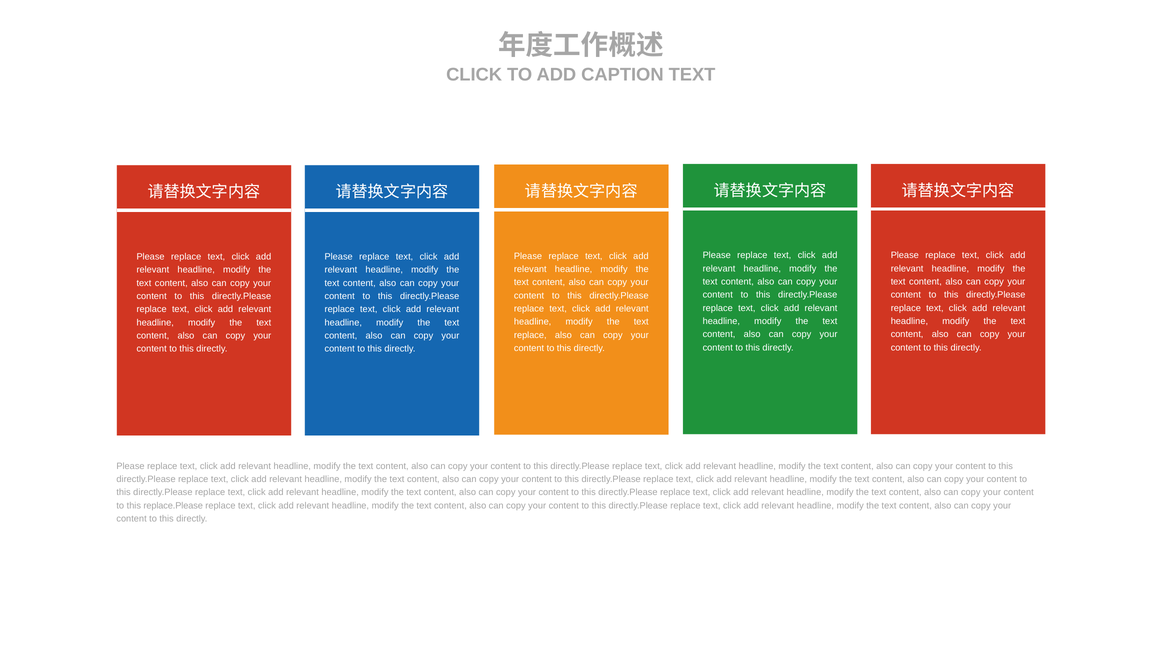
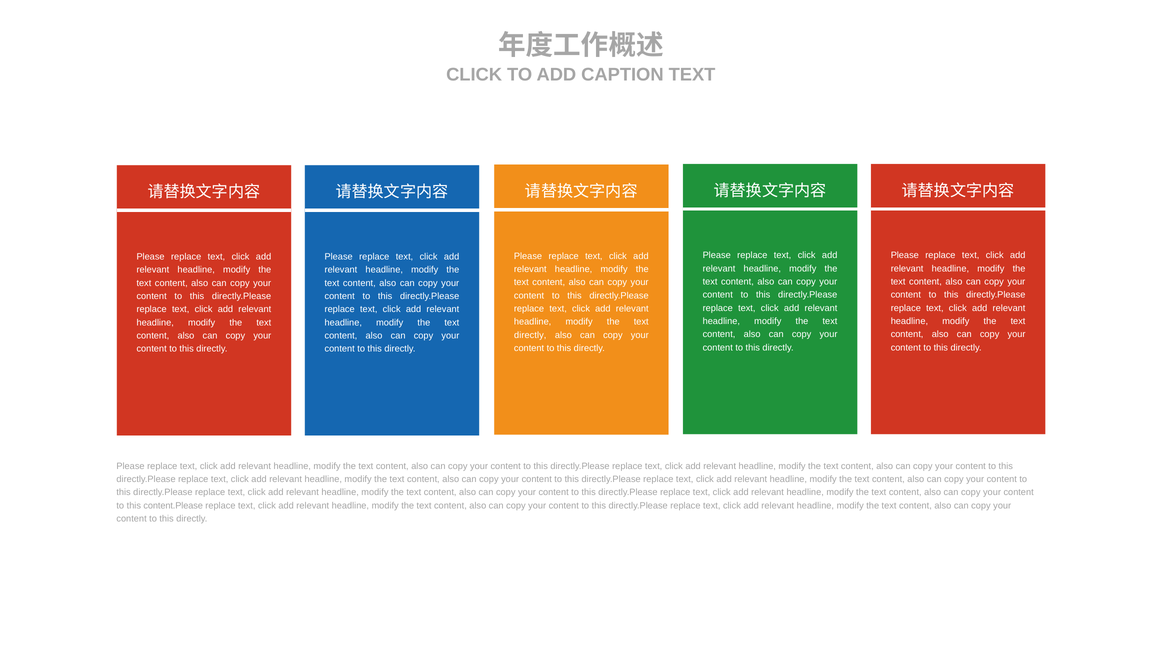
replace at (530, 335): replace -> directly
replace.Please: replace.Please -> content.Please
